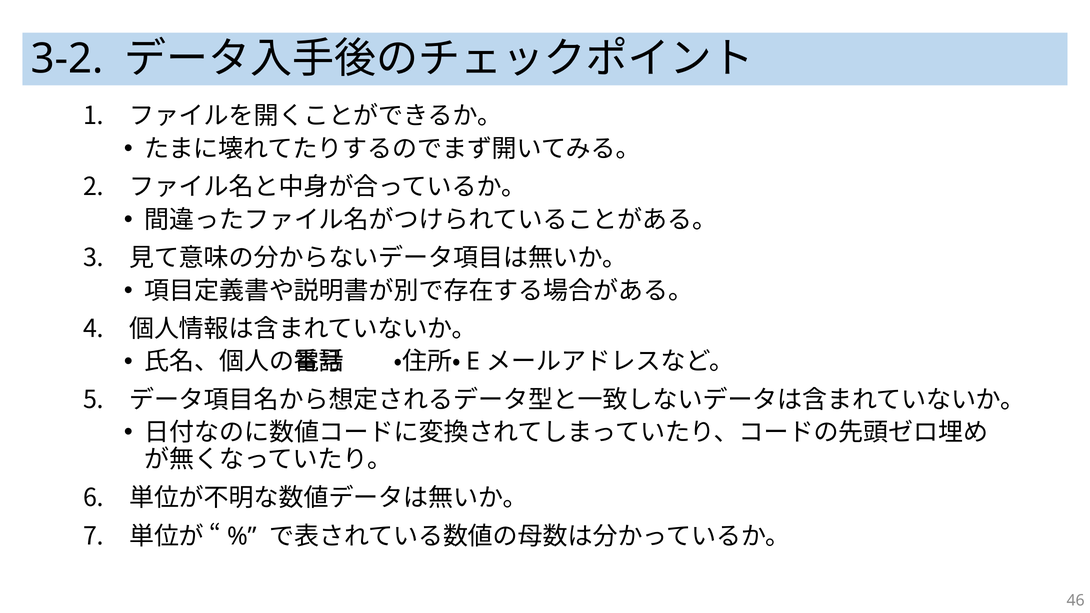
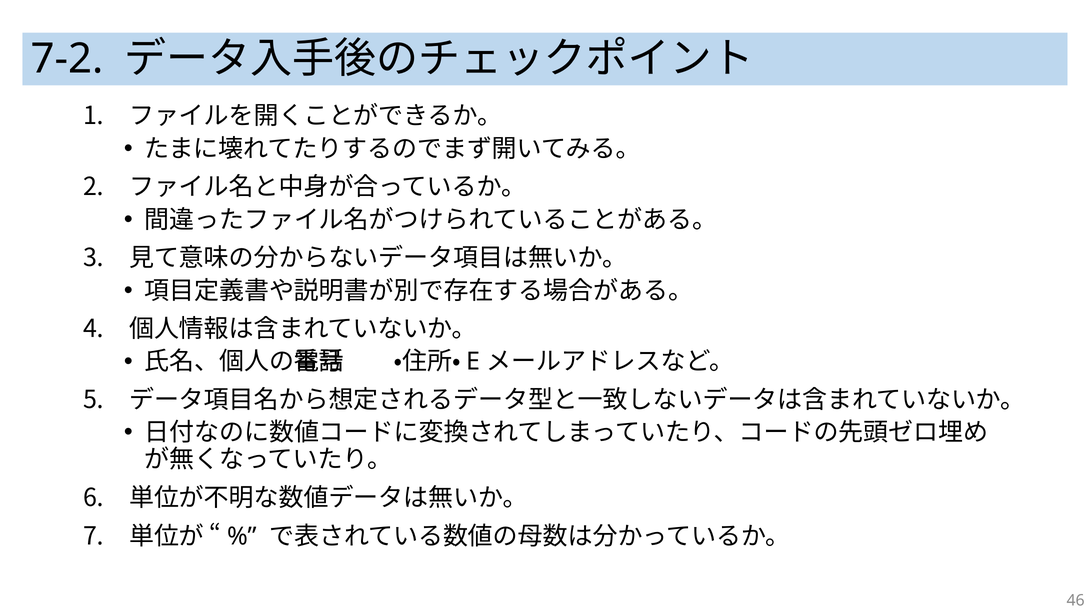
3-2: 3-2 -> 7-2
